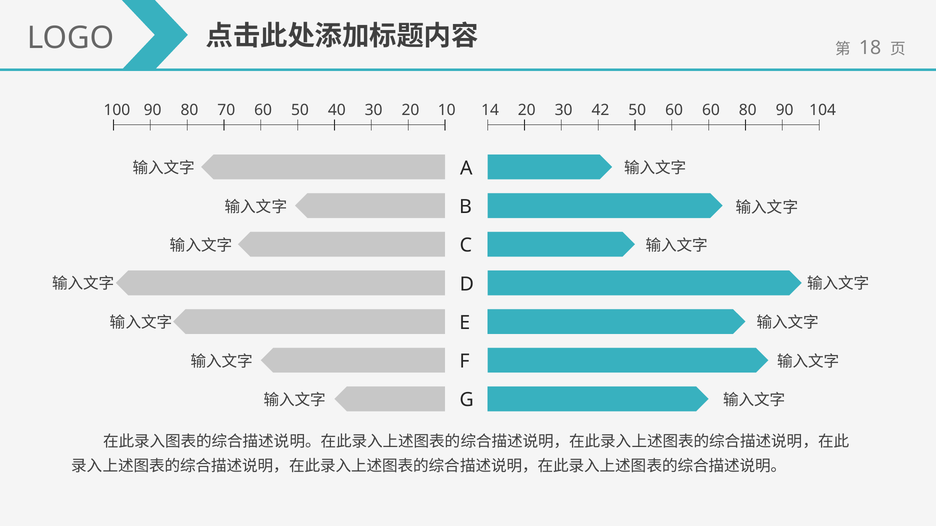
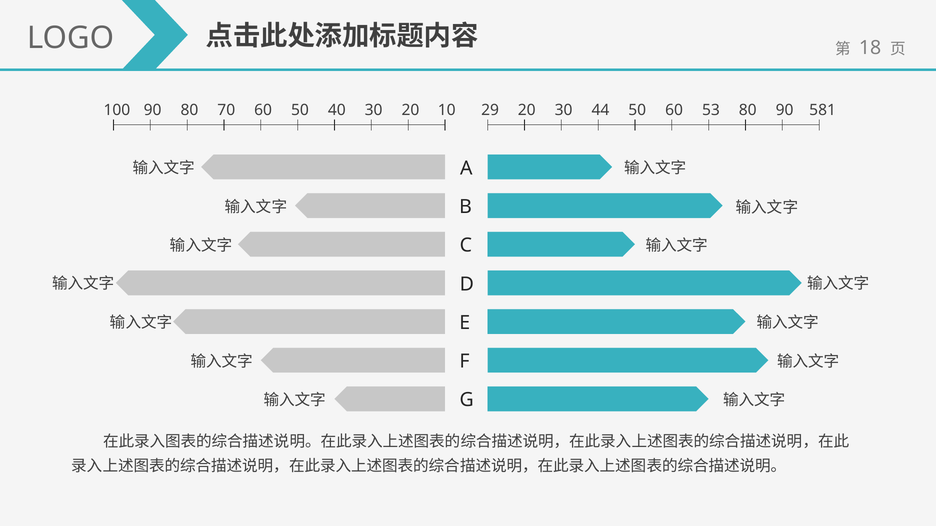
14: 14 -> 29
42: 42 -> 44
60 60: 60 -> 53
104: 104 -> 581
